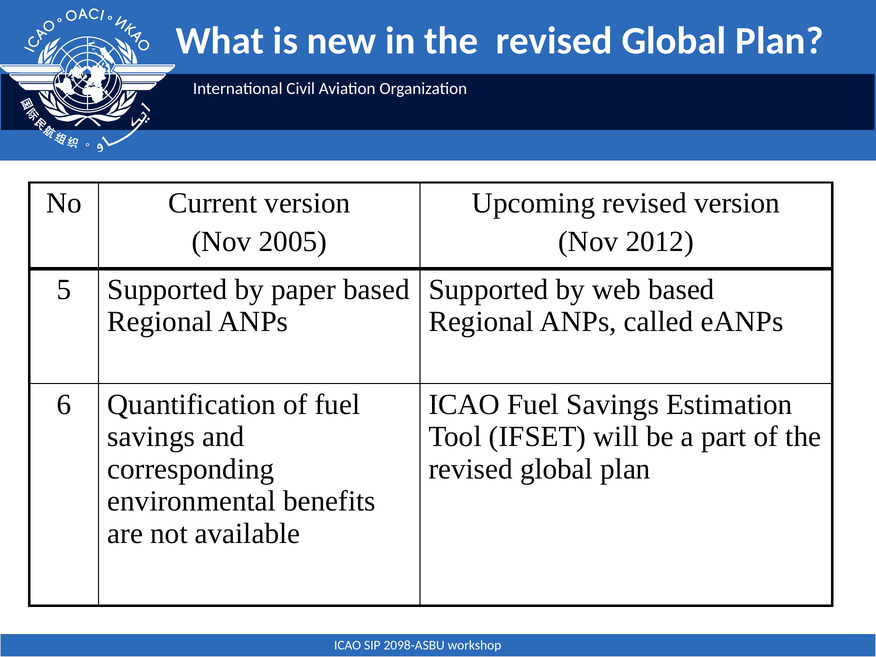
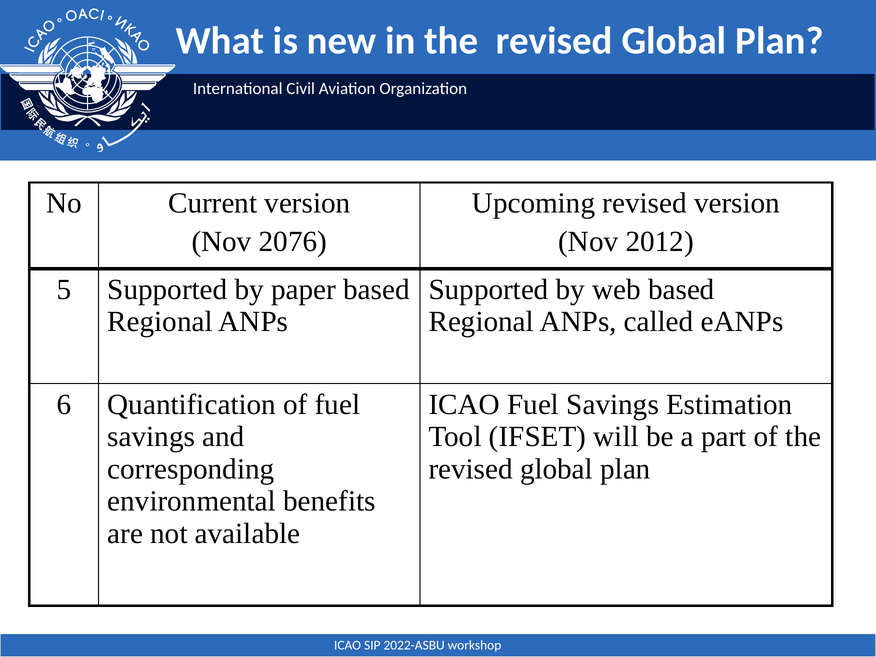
2005: 2005 -> 2076
2098-ASBU: 2098-ASBU -> 2022-ASBU
